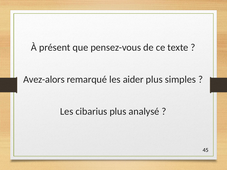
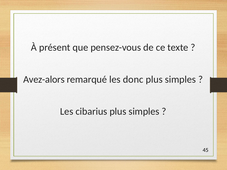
aider: aider -> donc
analysé at (144, 112): analysé -> simples
